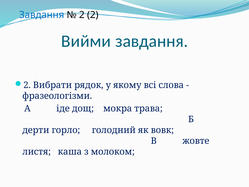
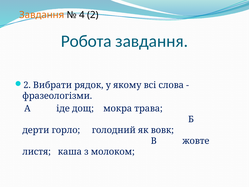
Завдання at (42, 15) colour: blue -> orange
2 at (82, 15): 2 -> 4
Вийми: Вийми -> Робота
